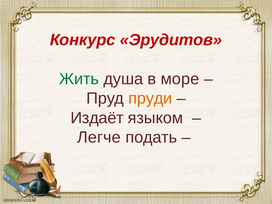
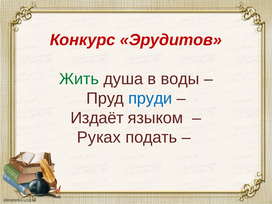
море: море -> воды
пруди colour: orange -> blue
Легче: Легче -> Руках
